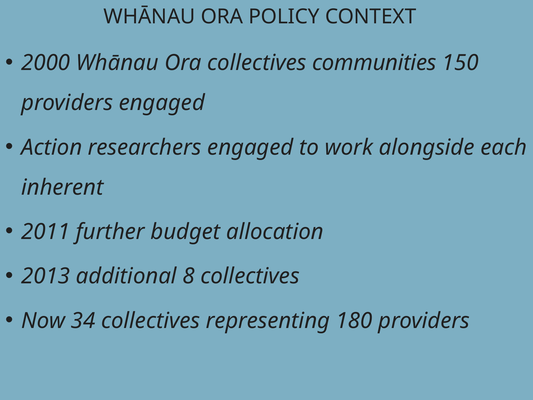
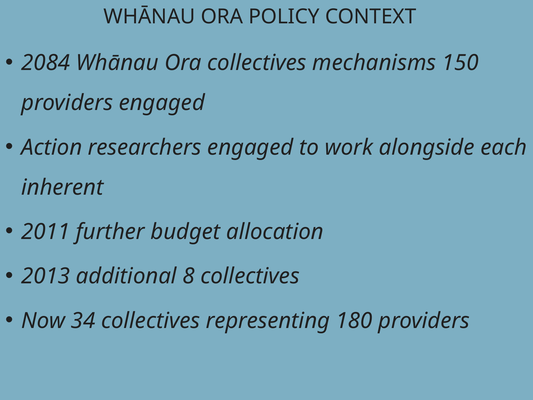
2000: 2000 -> 2084
communities: communities -> mechanisms
